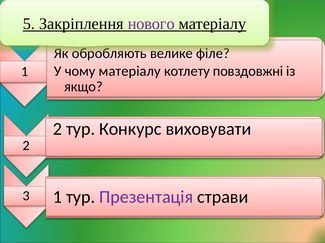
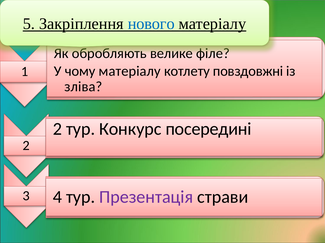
нового colour: purple -> blue
якщо: якщо -> зліва
виховувати: виховувати -> посередині
3 1: 1 -> 4
